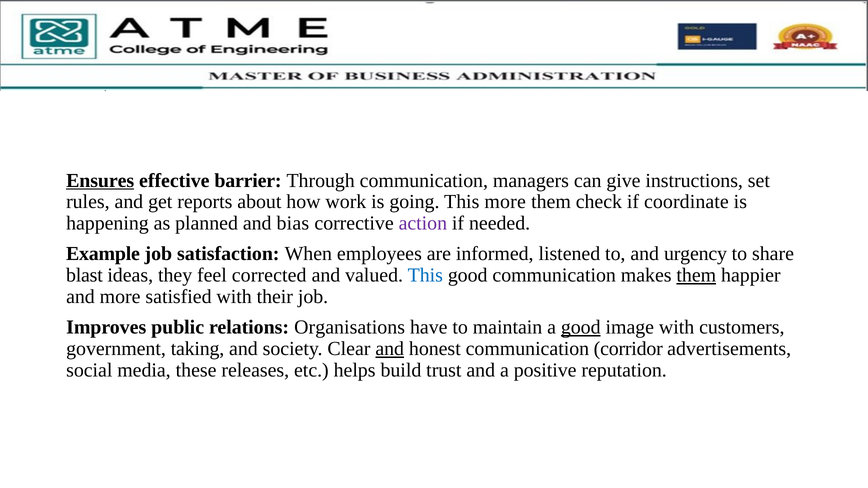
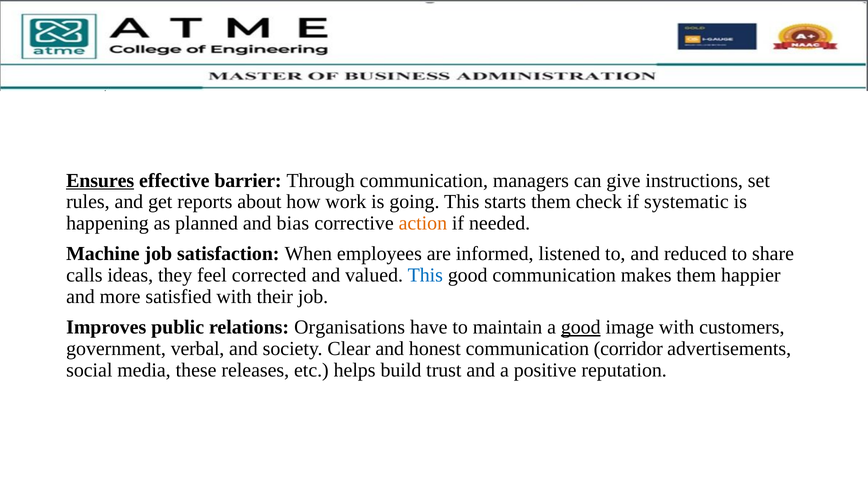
This more: more -> starts
coordinate: coordinate -> systematic
action colour: purple -> orange
Example: Example -> Machine
urgency: urgency -> reduced
blast: blast -> calls
them at (696, 275) underline: present -> none
taking: taking -> verbal
and at (390, 349) underline: present -> none
